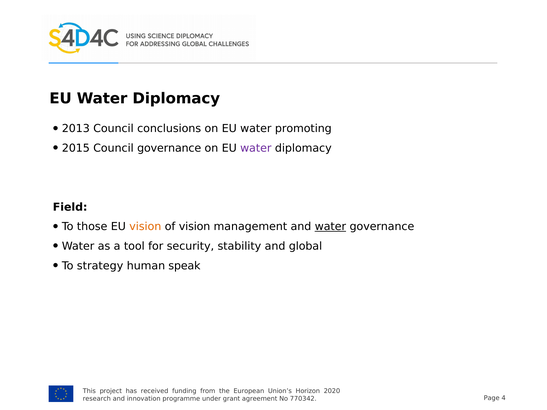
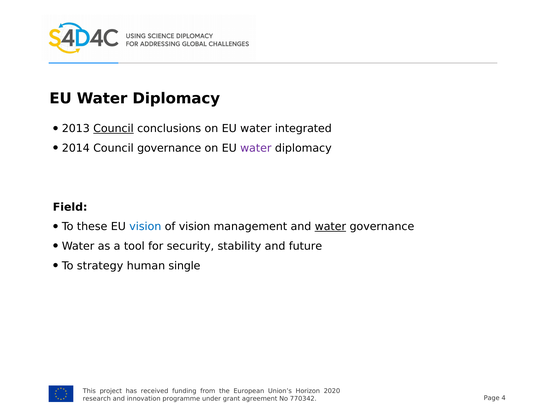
Council at (113, 129) underline: none -> present
promoting: promoting -> integrated
2015: 2015 -> 2014
those: those -> these
vision at (145, 227) colour: orange -> blue
global: global -> future
speak: speak -> single
